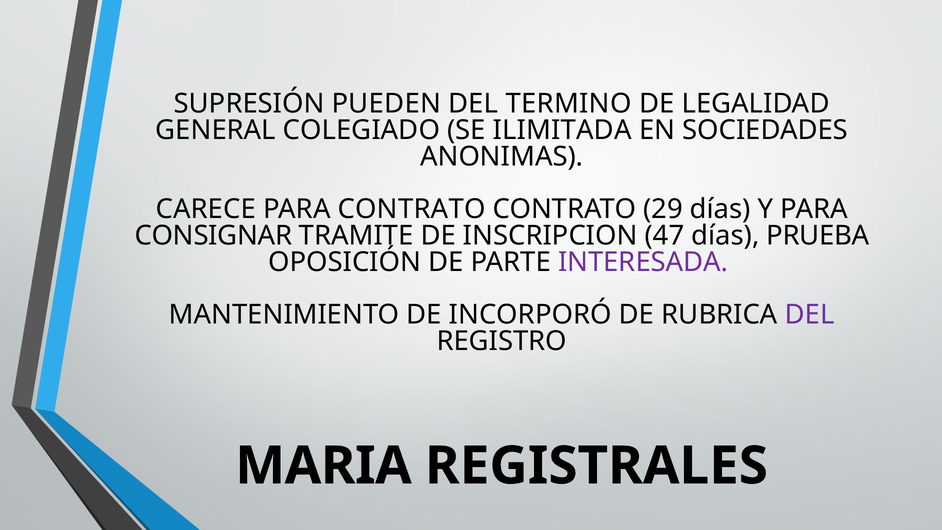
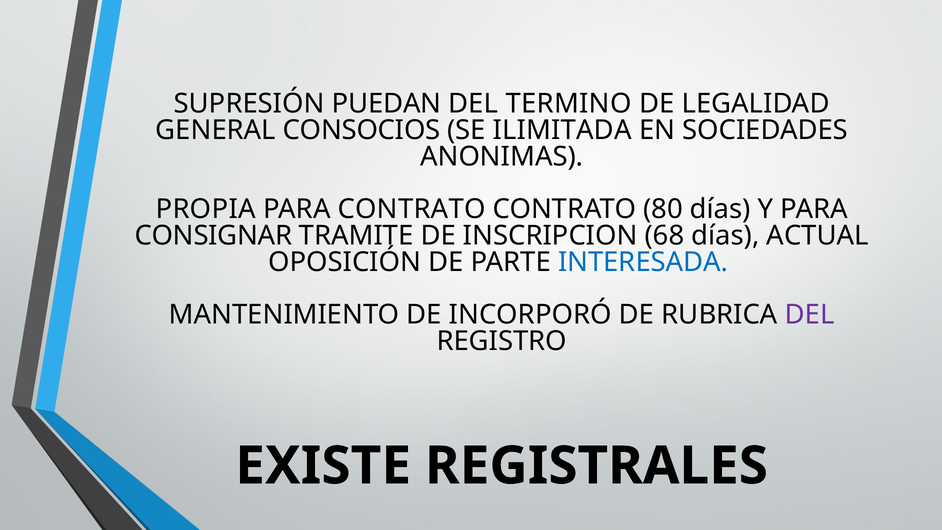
PUEDEN: PUEDEN -> PUEDAN
COLEGIADO: COLEGIADO -> CONSOCIOS
CARECE: CARECE -> PROPIA
29: 29 -> 80
47: 47 -> 68
PRUEBA: PRUEBA -> ACTUAL
INTERESADA colour: purple -> blue
MARIA: MARIA -> EXISTE
